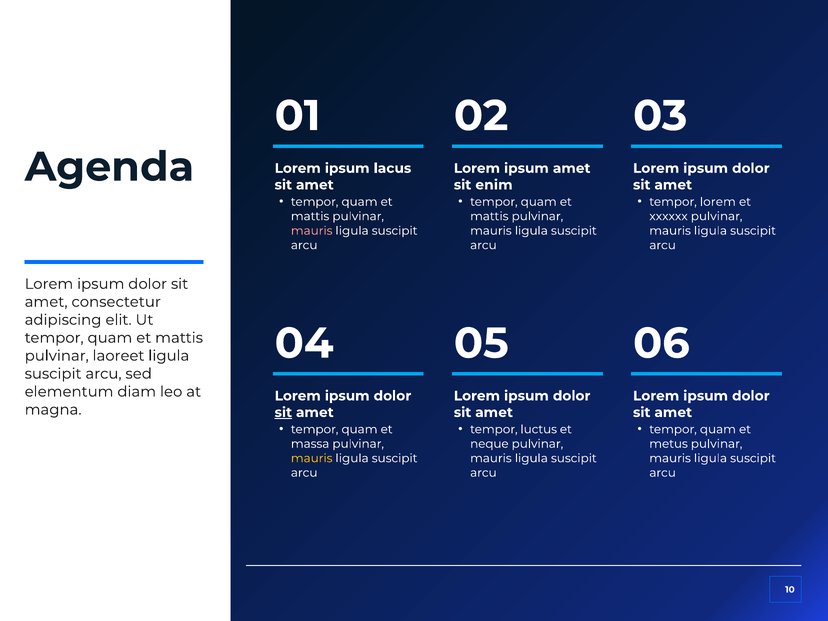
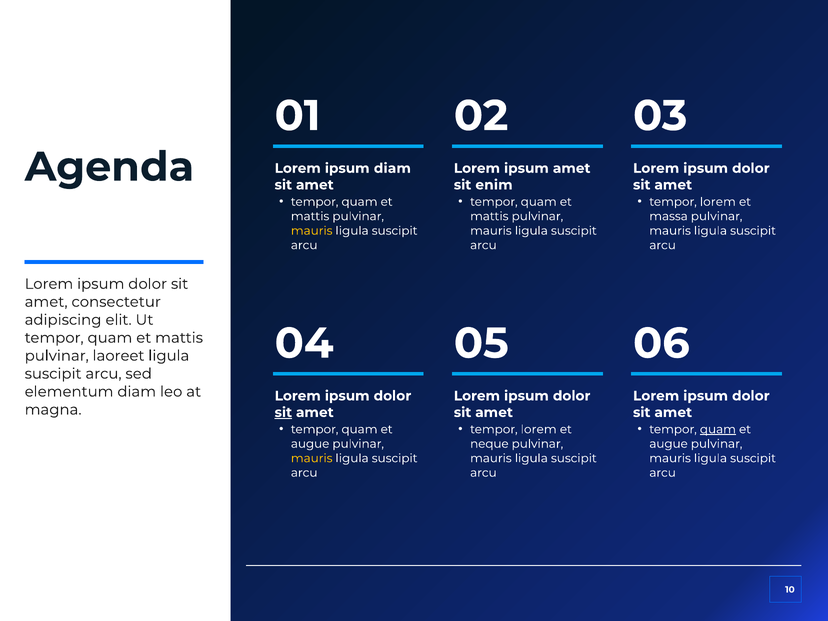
ipsum lacus: lacus -> diam
xxxxxx: xxxxxx -> massa
mauris at (312, 231) colour: pink -> yellow
luctus at (539, 429): luctus -> lorem
quam at (718, 429) underline: none -> present
massa at (310, 444): massa -> augue
metus at (669, 444): metus -> augue
